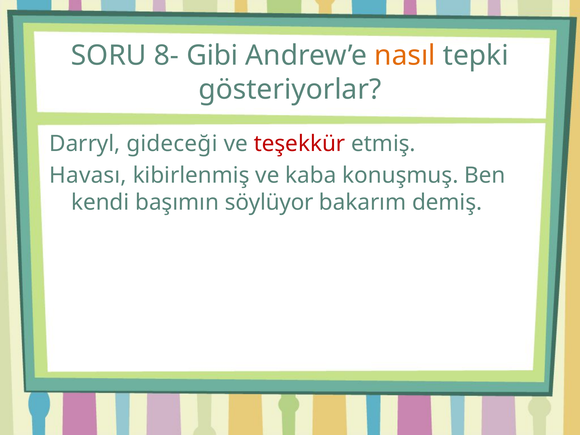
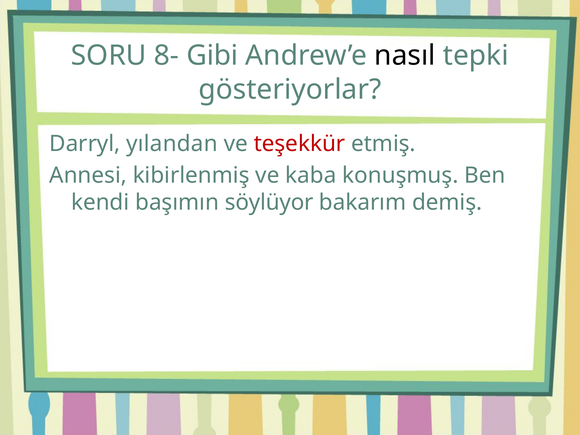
nasıl colour: orange -> black
gideceği: gideceği -> yılandan
Havası: Havası -> Annesi
